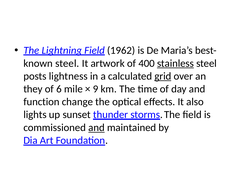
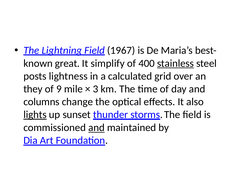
1962: 1962 -> 1967
steel at (67, 63): steel -> great
artwork: artwork -> simplify
grid underline: present -> none
6: 6 -> 9
9: 9 -> 3
function: function -> columns
lights underline: none -> present
